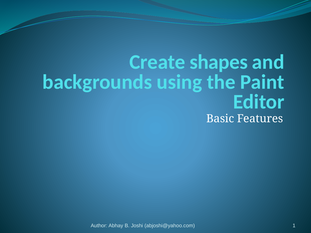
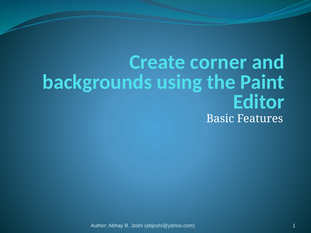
shapes: shapes -> corner
